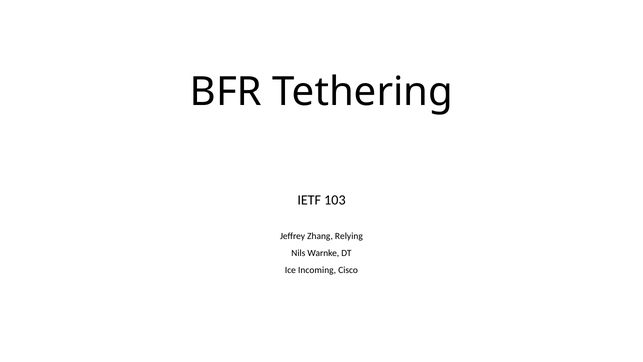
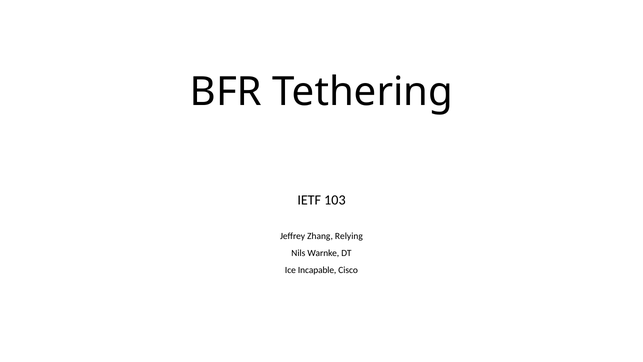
Incoming: Incoming -> Incapable
